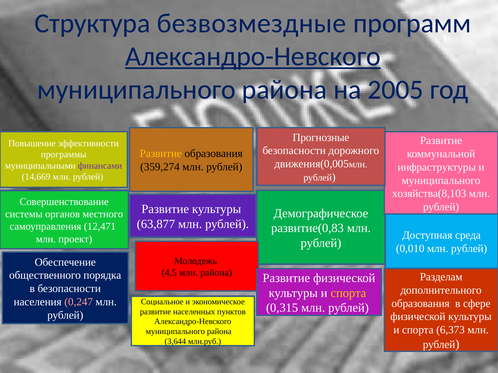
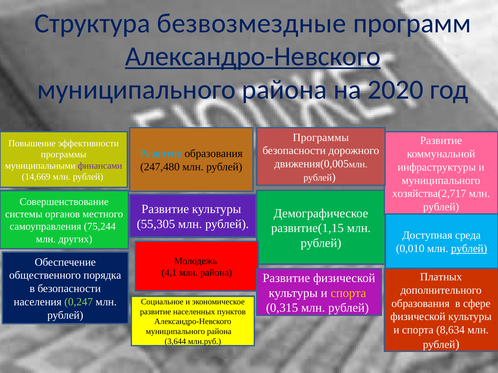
2005: 2005 -> 2020
Прогнозные at (321, 138): Прогнозные -> Программы
Развитие at (161, 154) colour: yellow -> light blue
359,274: 359,274 -> 247,480
хозяйства(8,103: хозяйства(8,103 -> хозяйства(2,717
63,877: 63,877 -> 55,305
12,471: 12,471 -> 75,244
развитие(0,83: развитие(0,83 -> развитие(1,15
проект: проект -> других
рублей at (469, 249) underline: none -> present
4,5: 4,5 -> 4,1
Разделам: Разделам -> Платных
0,247 colour: pink -> light green
6,373: 6,373 -> 8,634
